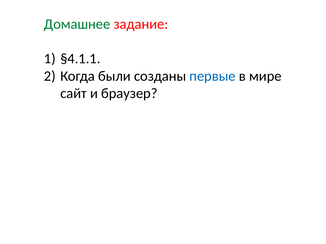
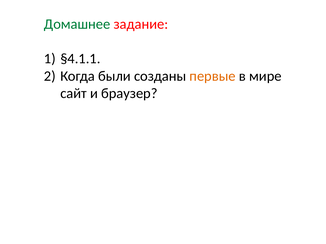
первые colour: blue -> orange
